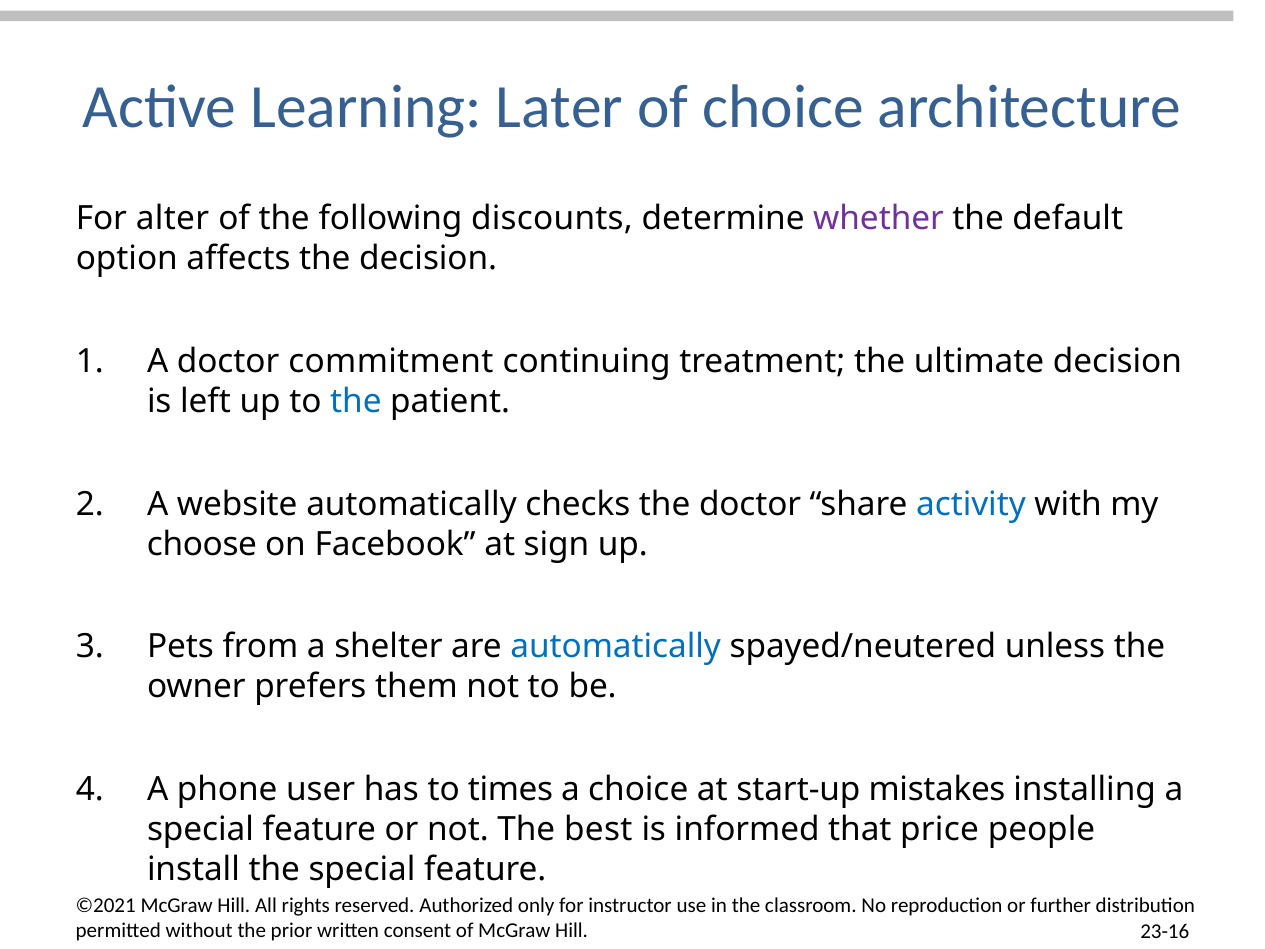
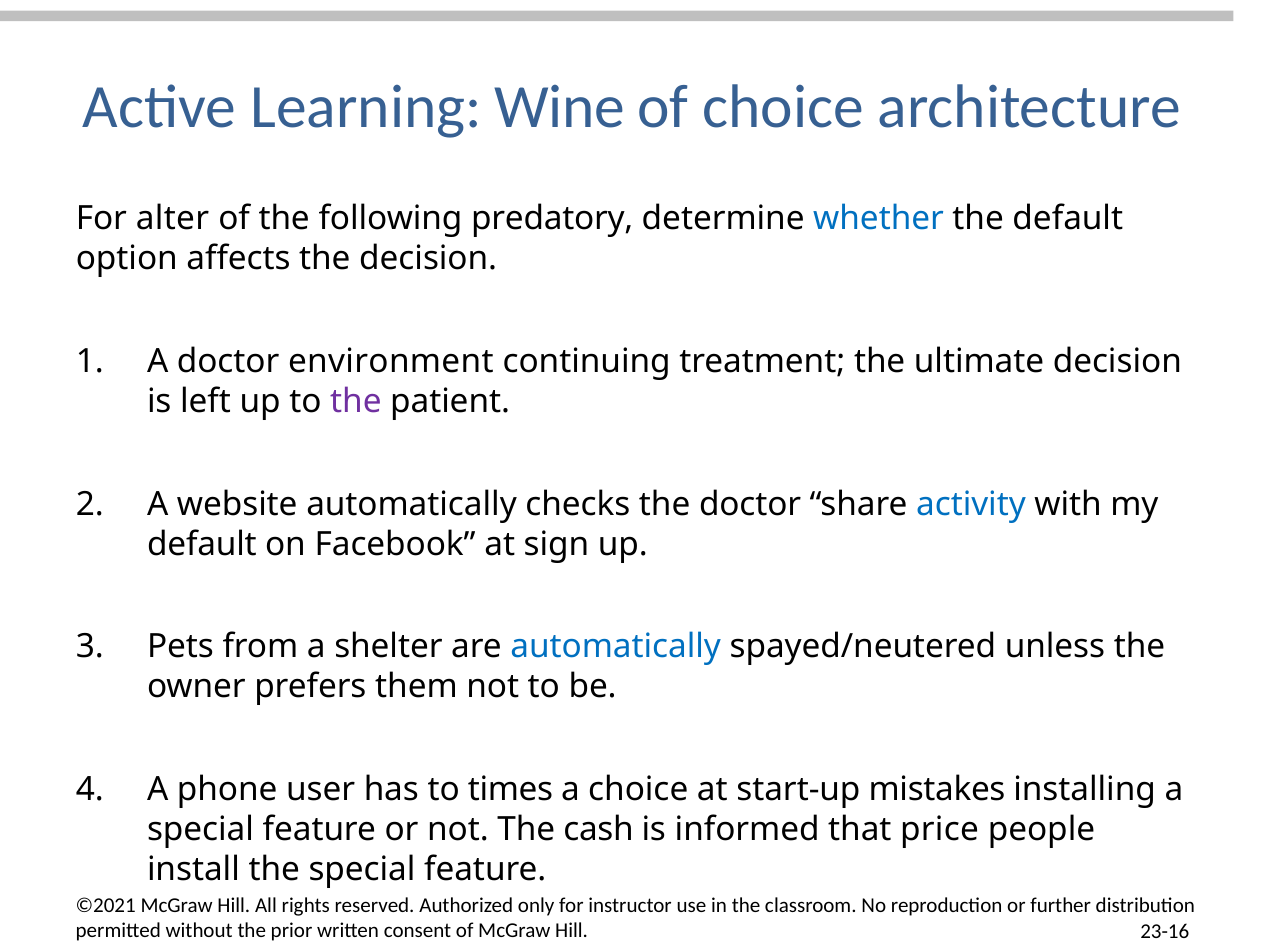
Later: Later -> Wine
discounts: discounts -> predatory
whether colour: purple -> blue
commitment: commitment -> environment
the at (356, 402) colour: blue -> purple
choose at (202, 544): choose -> default
best: best -> cash
